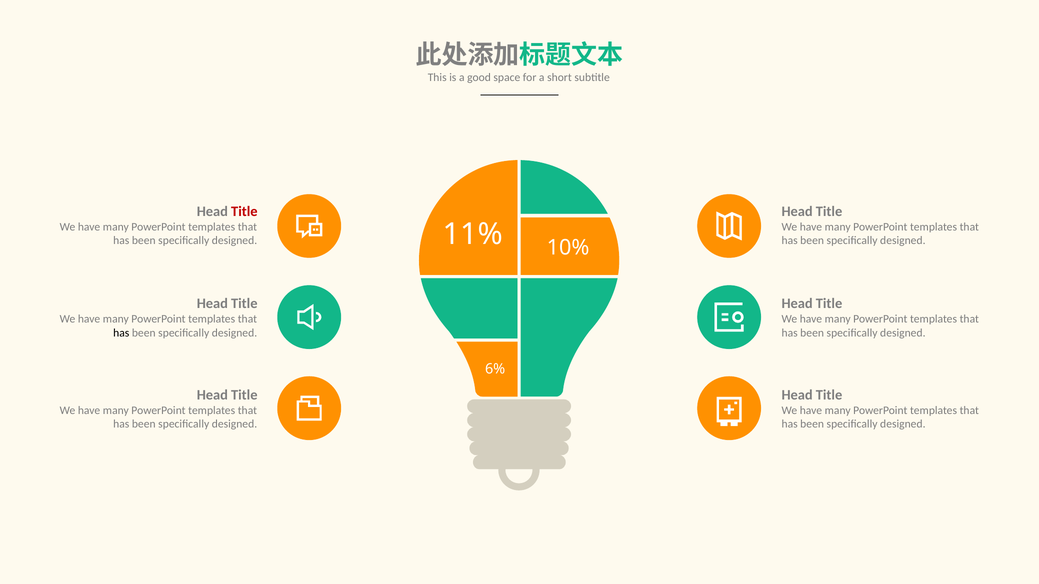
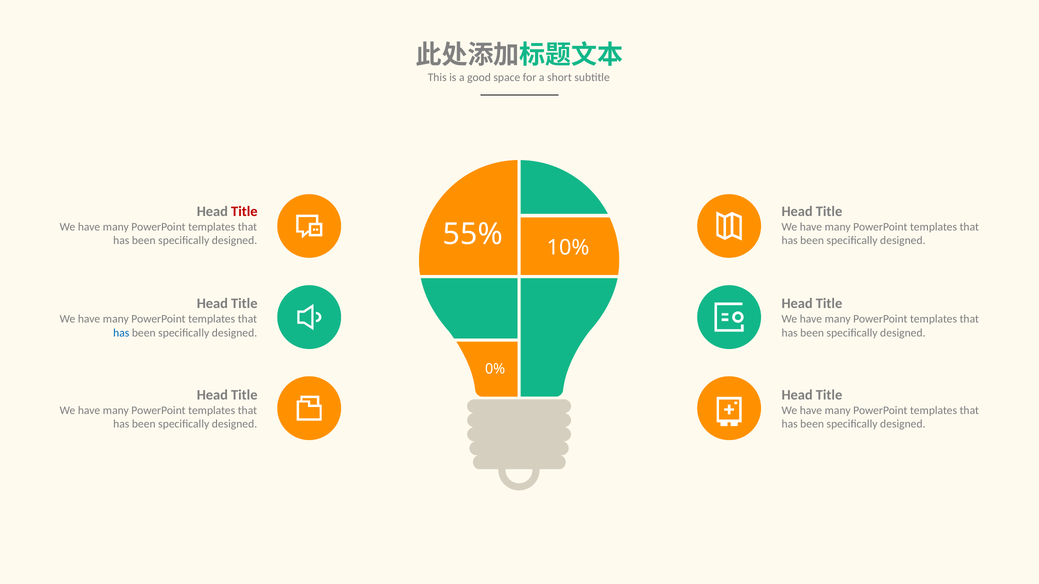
11%: 11% -> 55%
has at (121, 333) colour: black -> blue
6%: 6% -> 0%
